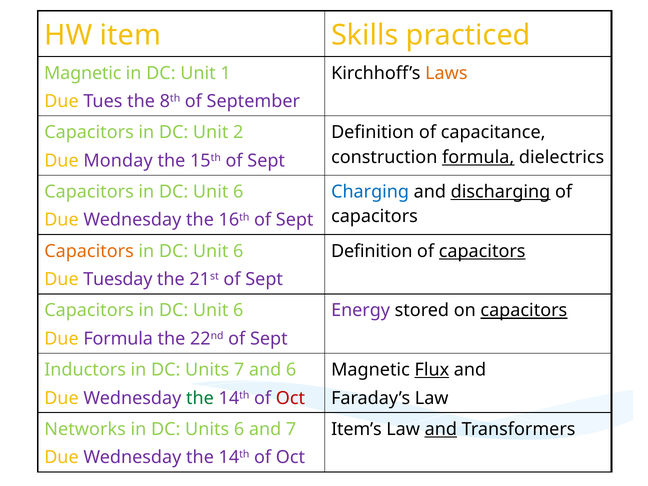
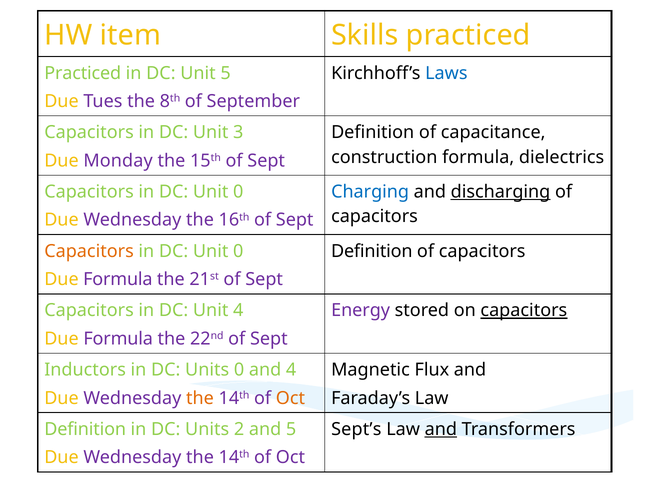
Magnetic at (83, 73): Magnetic -> Practiced
Unit 1: 1 -> 5
Laws colour: orange -> blue
2: 2 -> 3
formula at (478, 157) underline: present -> none
6 at (238, 192): 6 -> 0
6 at (238, 251): 6 -> 0
capacitors at (482, 251) underline: present -> none
Tuesday at (118, 279): Tuesday -> Formula
6 at (238, 311): 6 -> 4
Units 7: 7 -> 0
and 6: 6 -> 4
Flux underline: present -> none
the at (200, 398) colour: green -> orange
Oct at (290, 398) colour: red -> orange
Networks at (85, 429): Networks -> Definition
Units 6: 6 -> 2
and 7: 7 -> 5
Item’s: Item’s -> Sept’s
